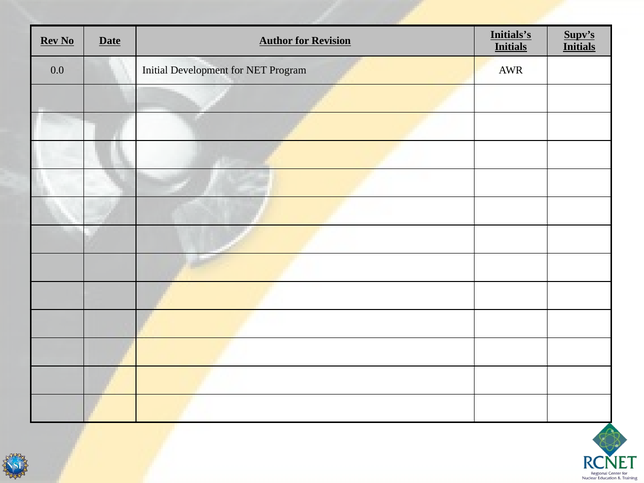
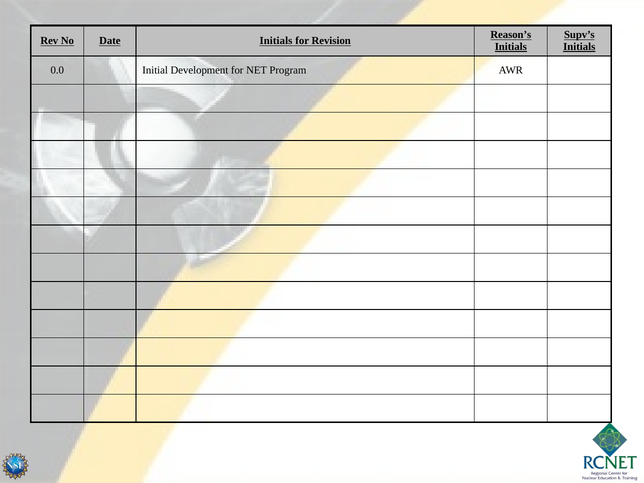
Initials’s: Initials’s -> Reason’s
Date Author: Author -> Initials
